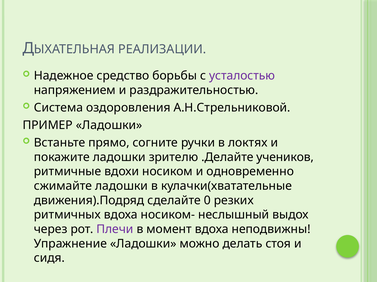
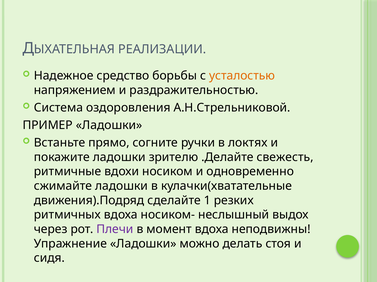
усталостью colour: purple -> orange
учеников: учеников -> свежесть
0: 0 -> 1
